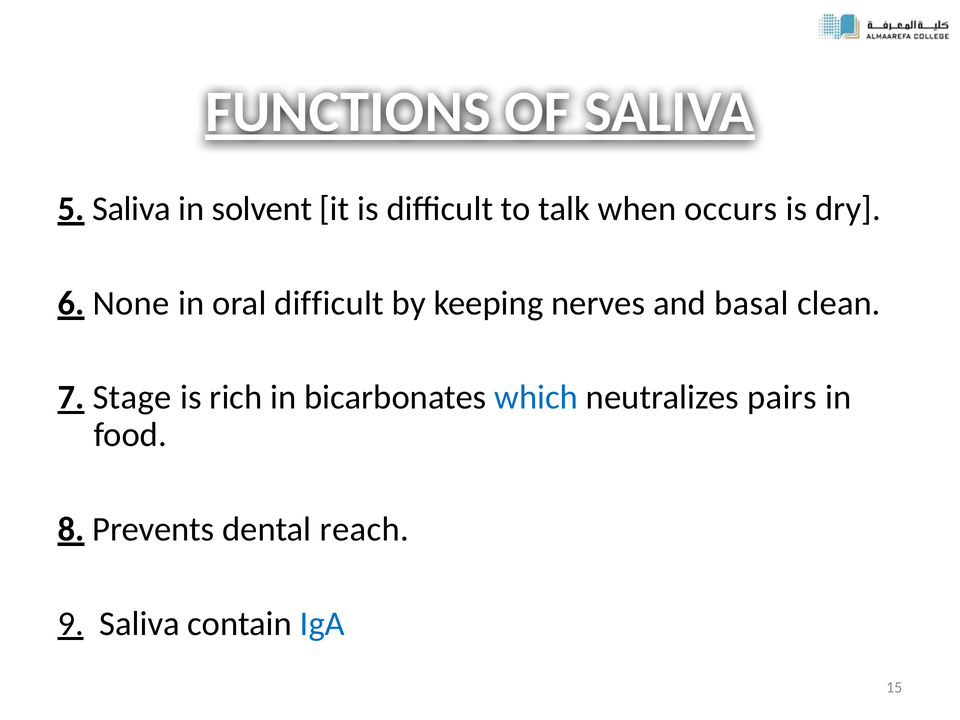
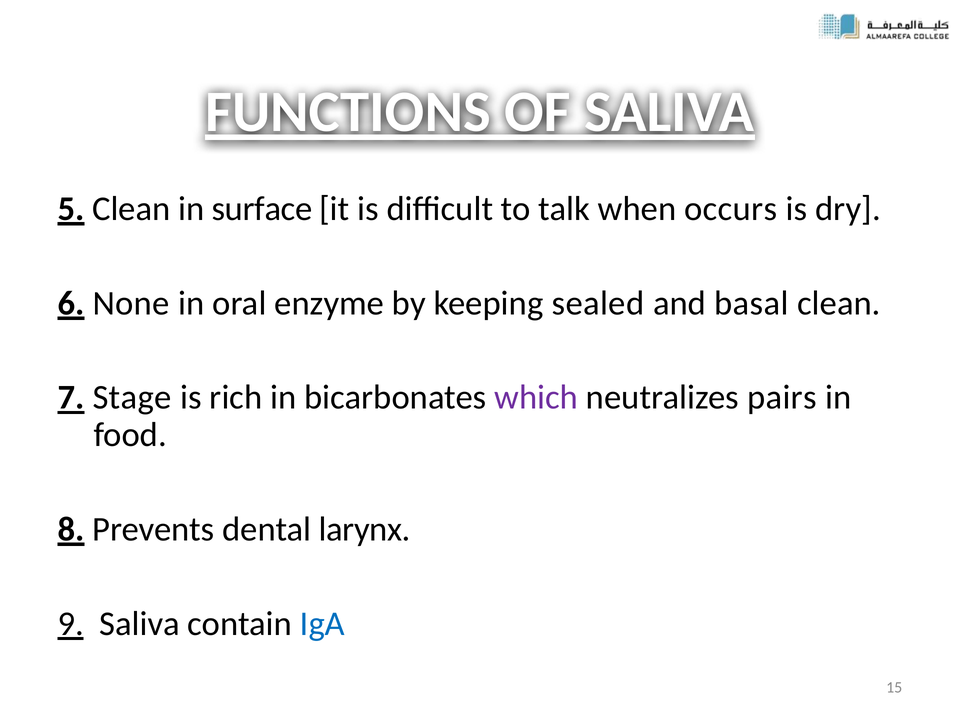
5 Saliva: Saliva -> Clean
solvent: solvent -> surface
oral difficult: difficult -> enzyme
nerves: nerves -> sealed
which colour: blue -> purple
reach: reach -> larynx
